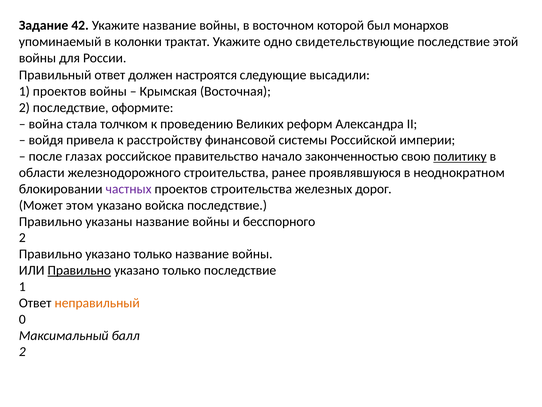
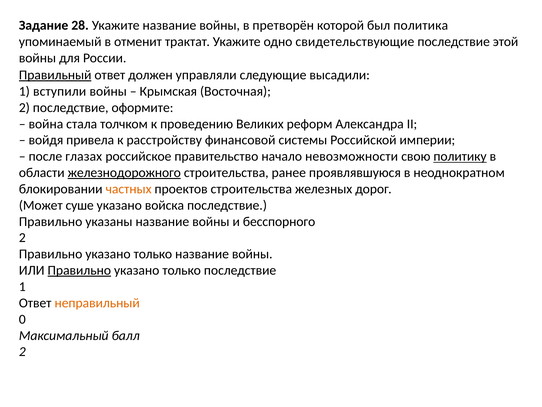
42: 42 -> 28
восточном: восточном -> претворён
монархов: монархов -> политика
колонки: колонки -> отменит
Правильный underline: none -> present
настроятся: настроятся -> управляли
1 проектов: проектов -> вступили
законченностью: законченностью -> невозможности
железнодорожного underline: none -> present
частных colour: purple -> orange
этом: этом -> суше
